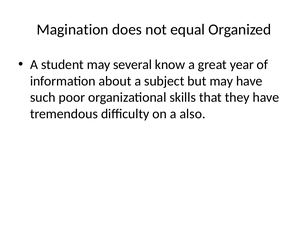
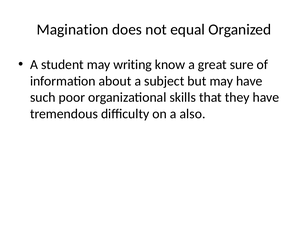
several: several -> writing
year: year -> sure
